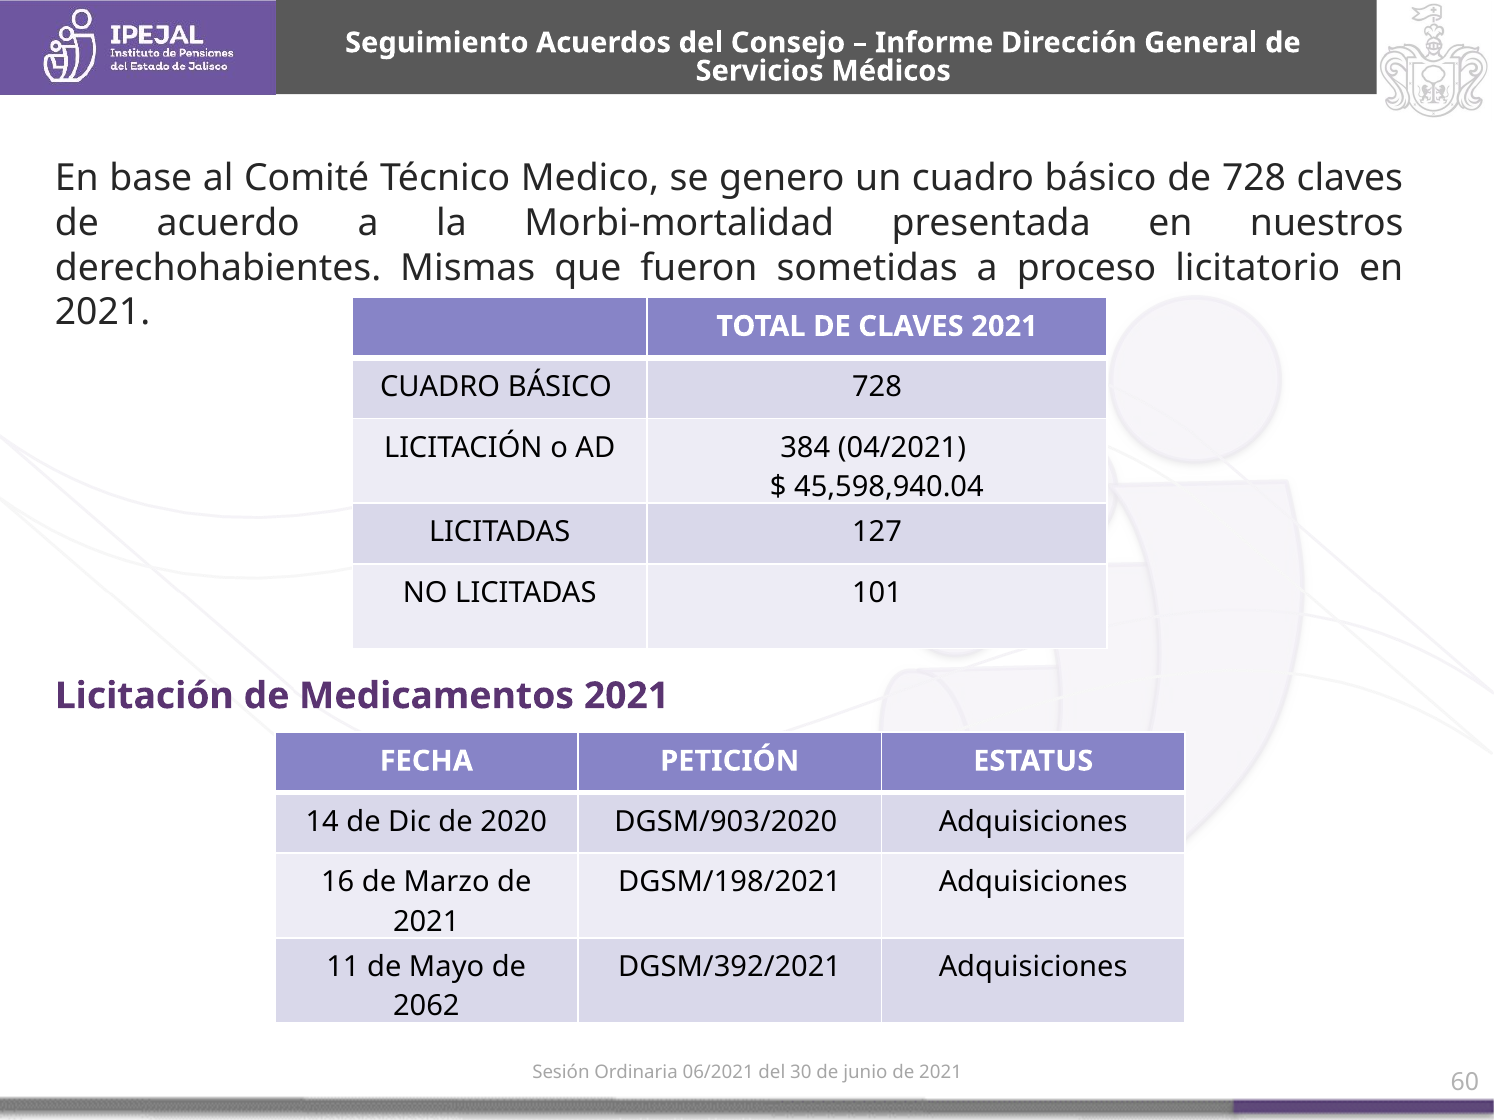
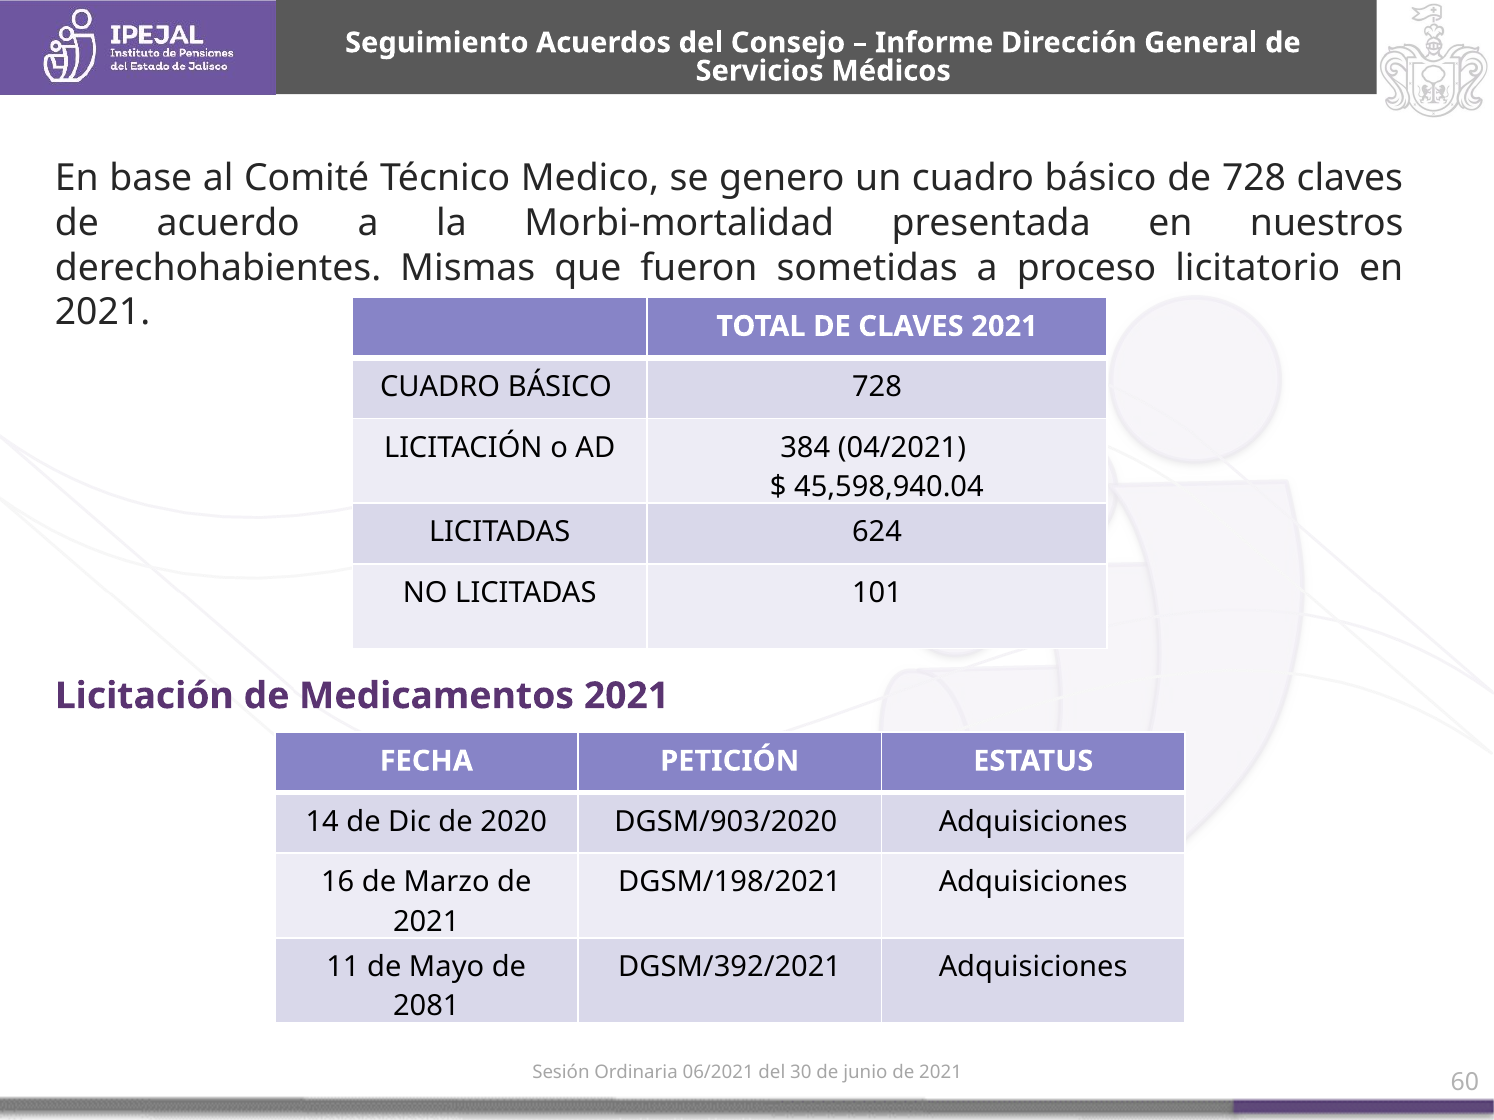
127: 127 -> 624
2062: 2062 -> 2081
